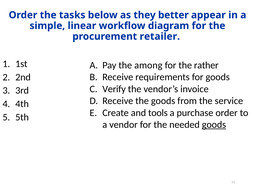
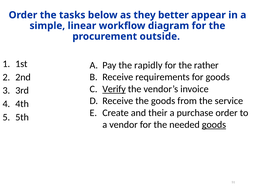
retailer: retailer -> outside
among: among -> rapidly
Verify underline: none -> present
tools: tools -> their
